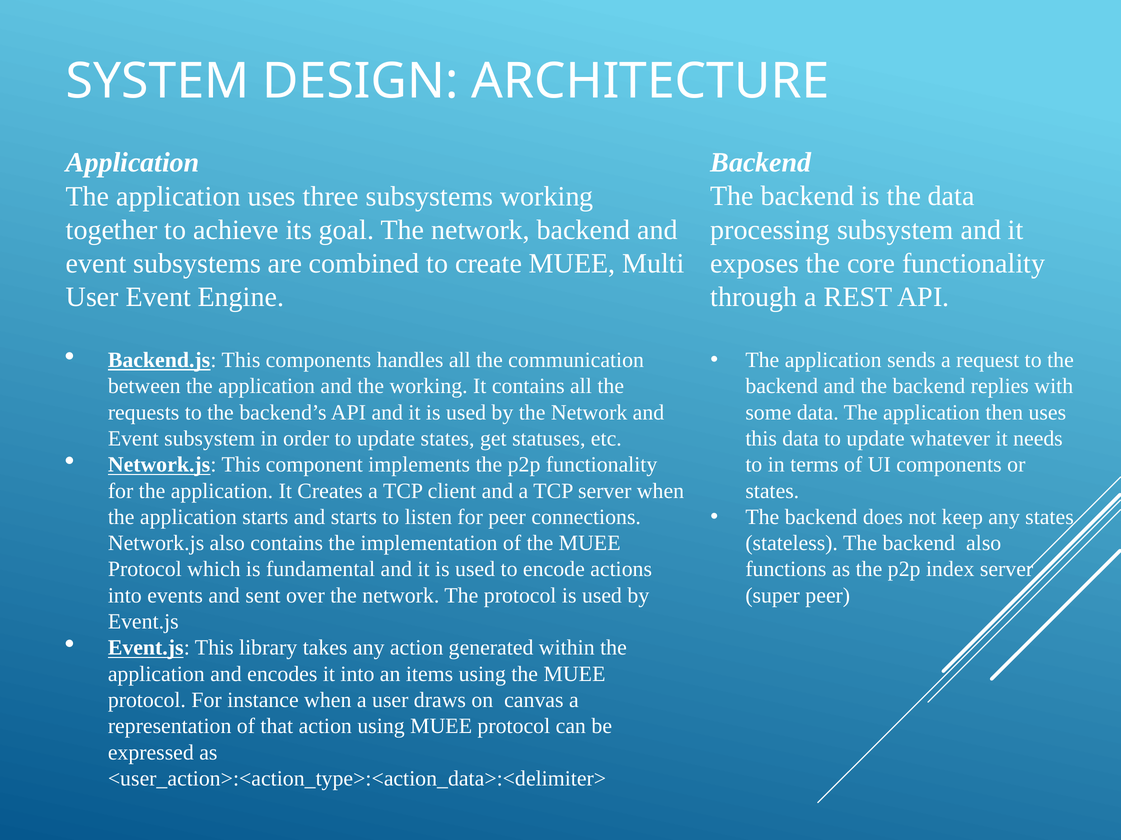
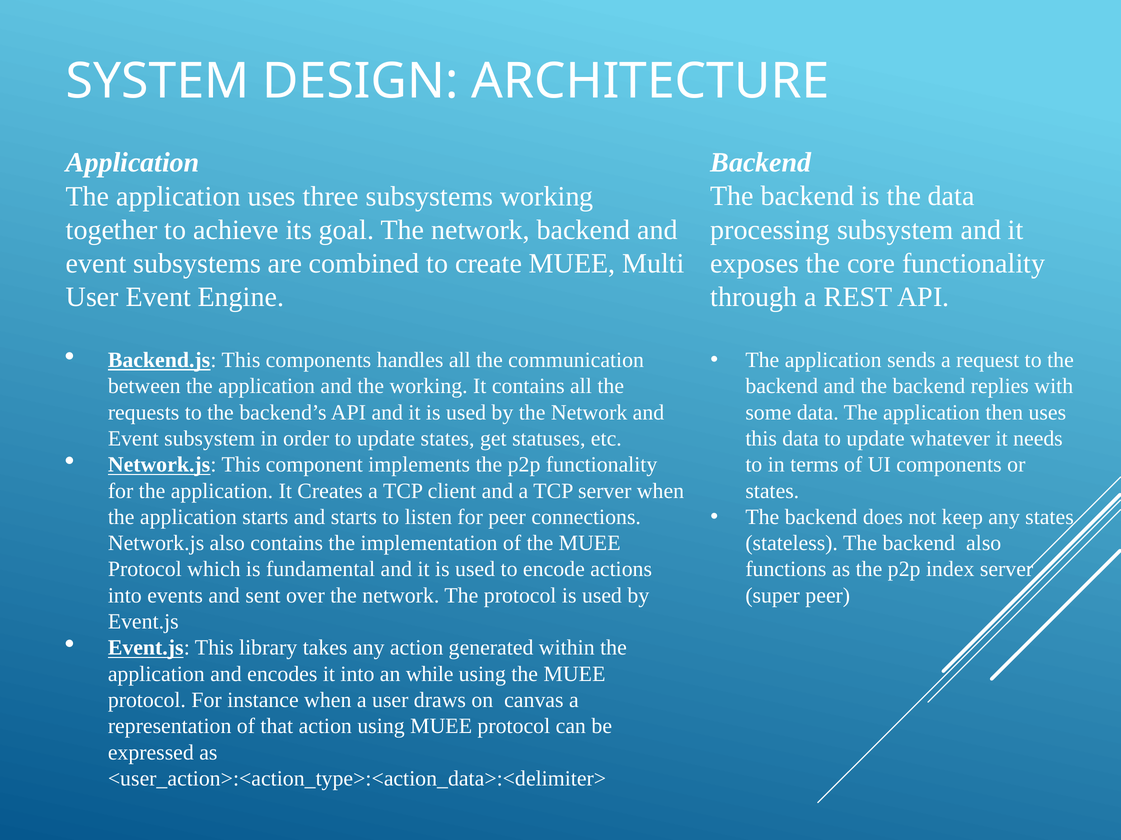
items: items -> while
